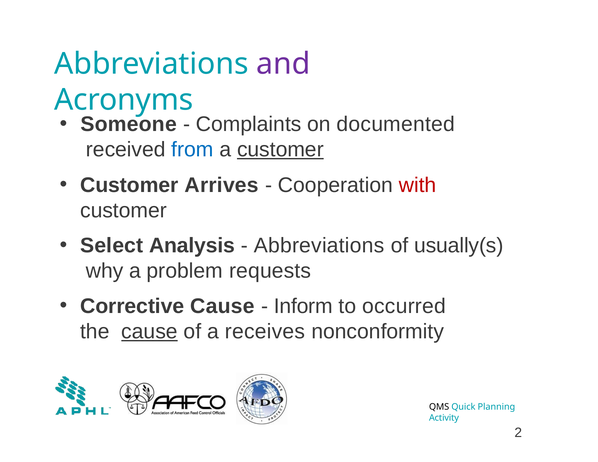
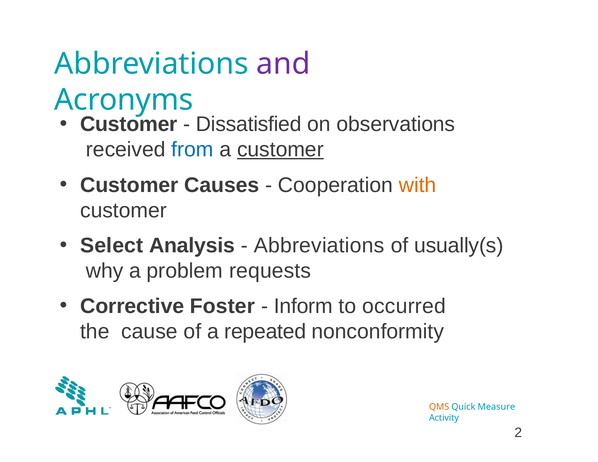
Someone at (129, 124): Someone -> Customer
Complaints: Complaints -> Dissatisfied
documented: documented -> observations
Arrives: Arrives -> Causes
with colour: red -> orange
Corrective Cause: Cause -> Foster
cause at (149, 332) underline: present -> none
receives: receives -> repeated
QMS colour: black -> orange
Planning: Planning -> Measure
